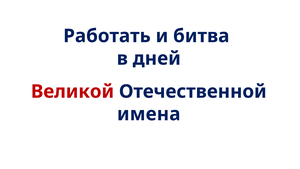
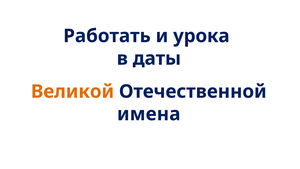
битва: битва -> урока
дней: дней -> даты
Великой colour: red -> orange
